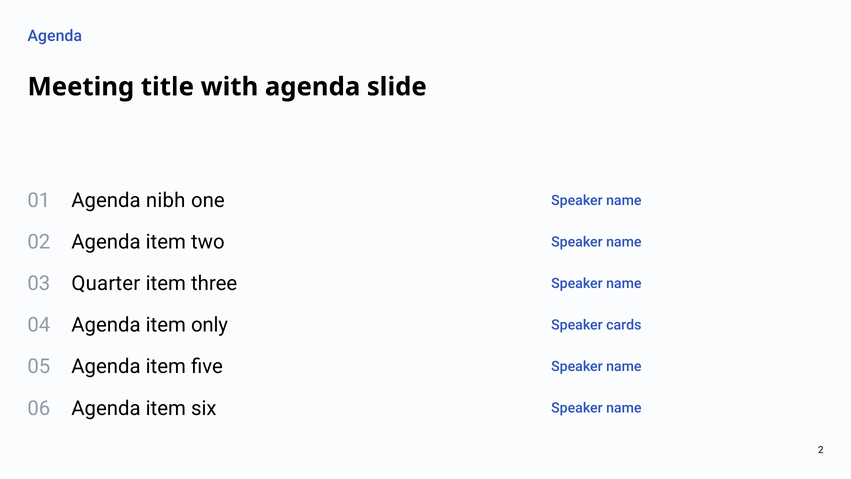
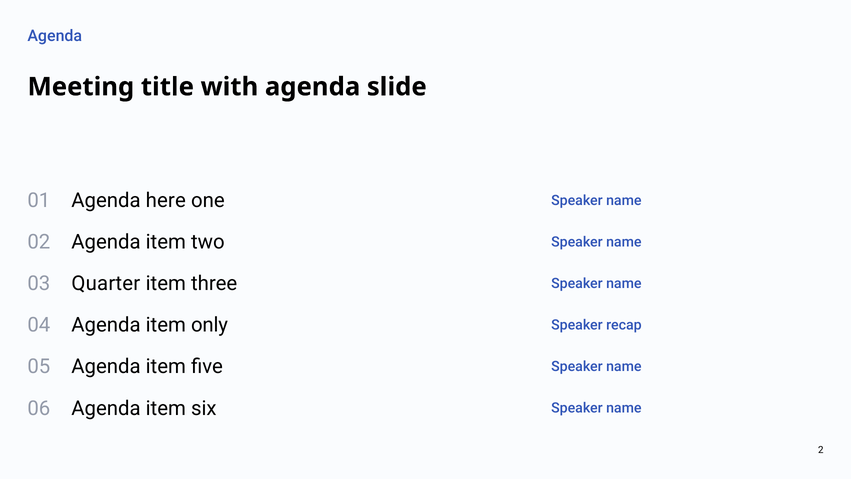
nibh: nibh -> here
cards: cards -> recap
